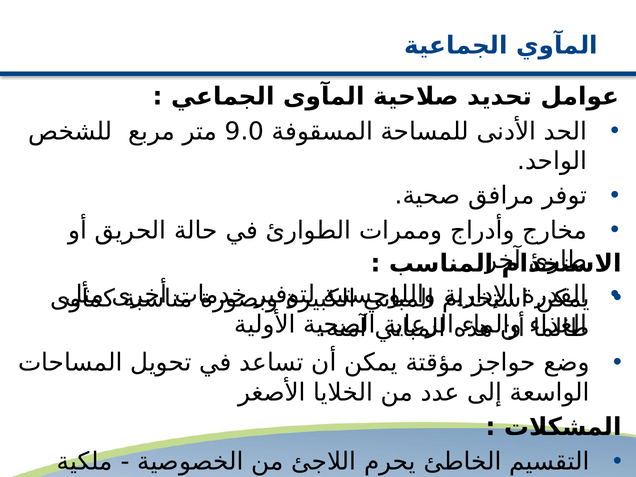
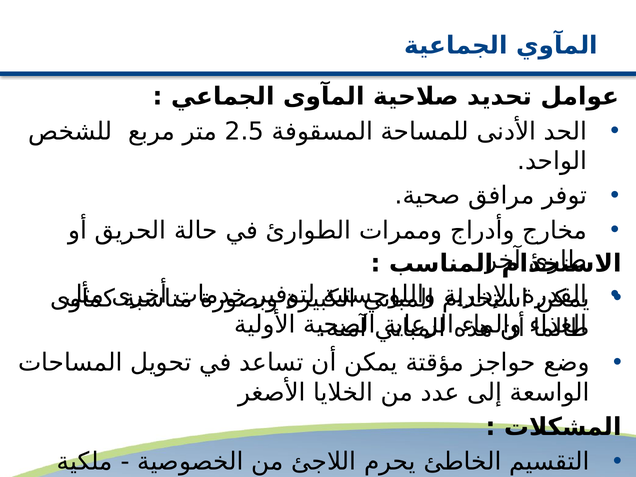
9.0: 9.0 -> 2.5
